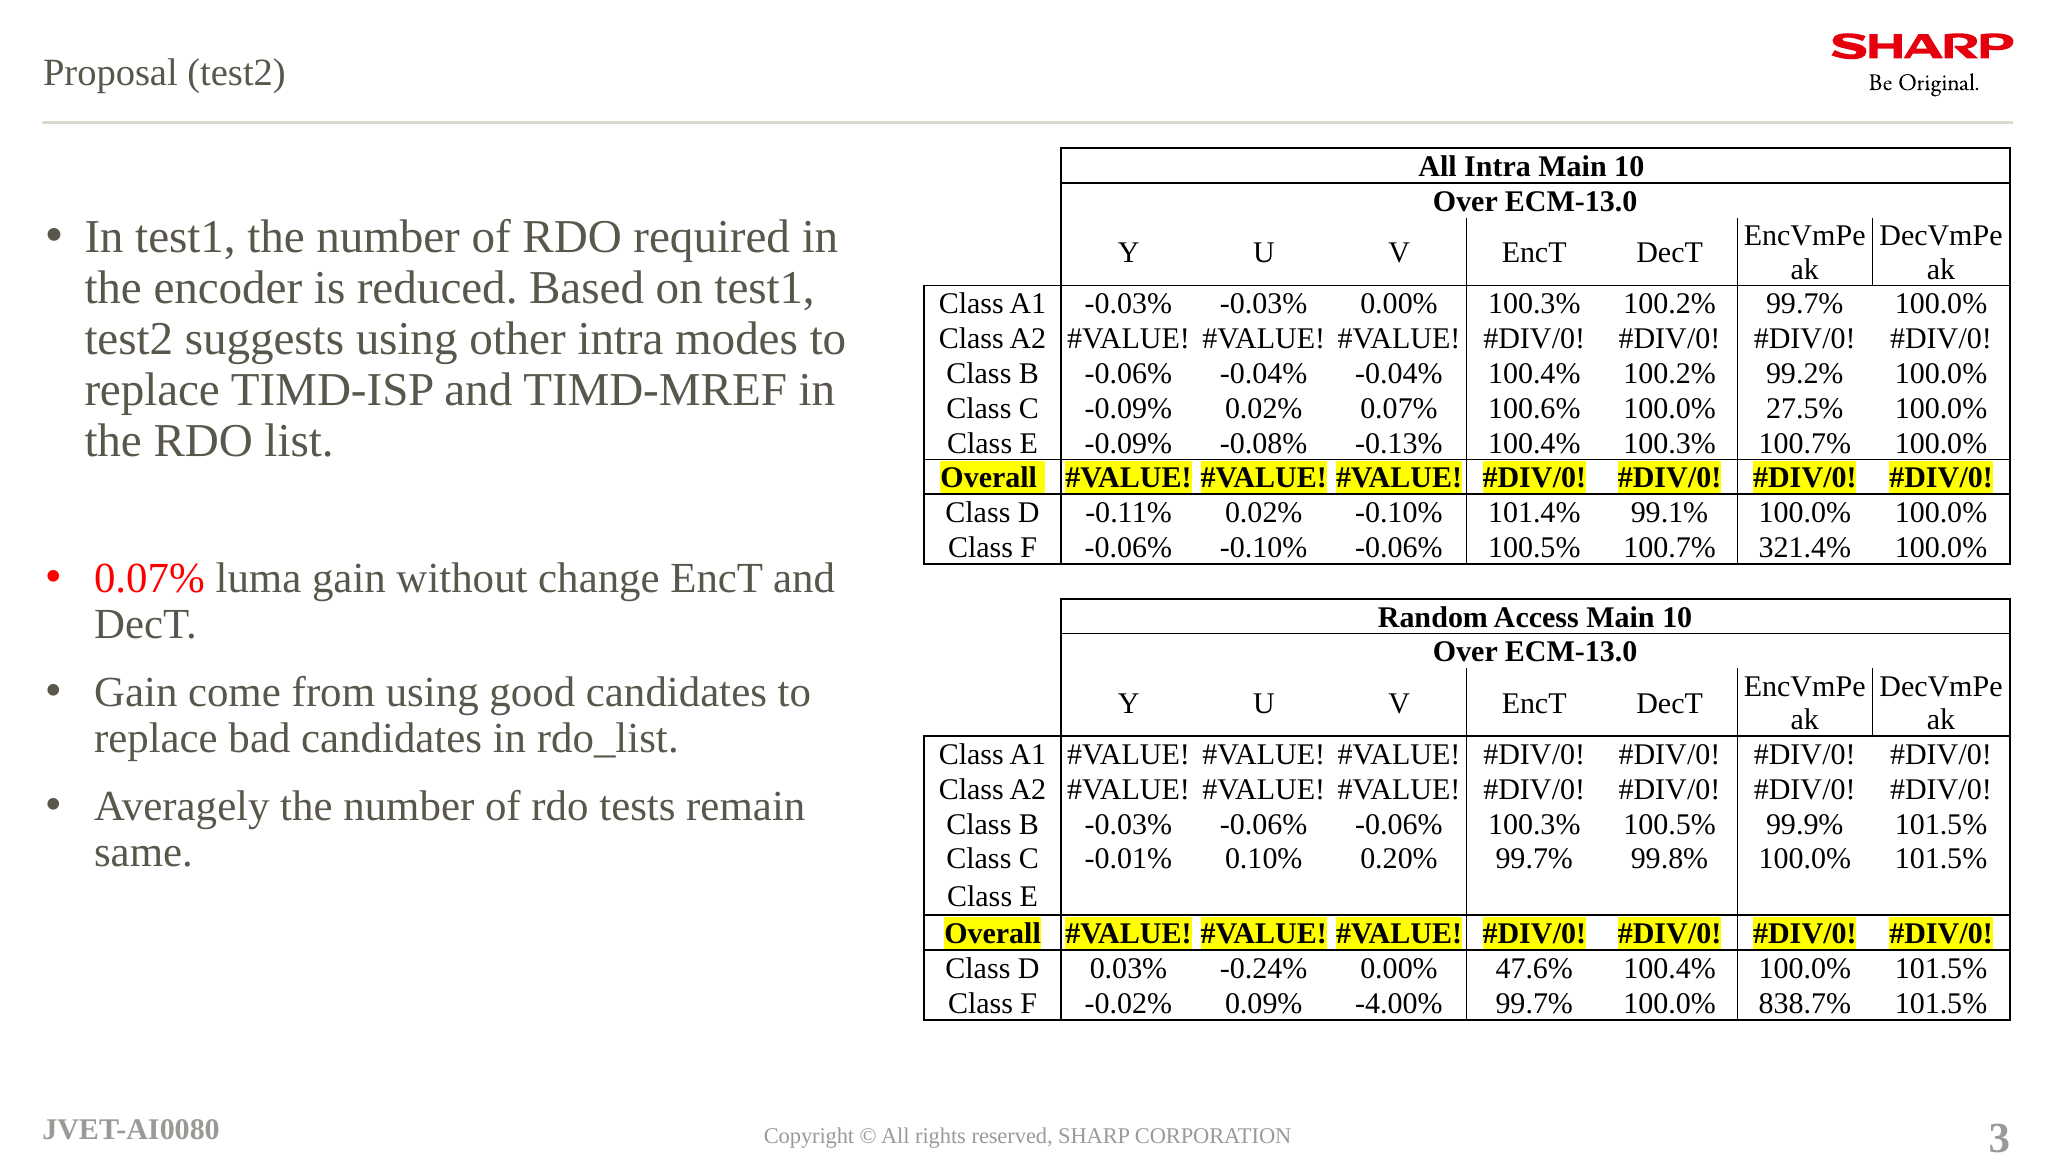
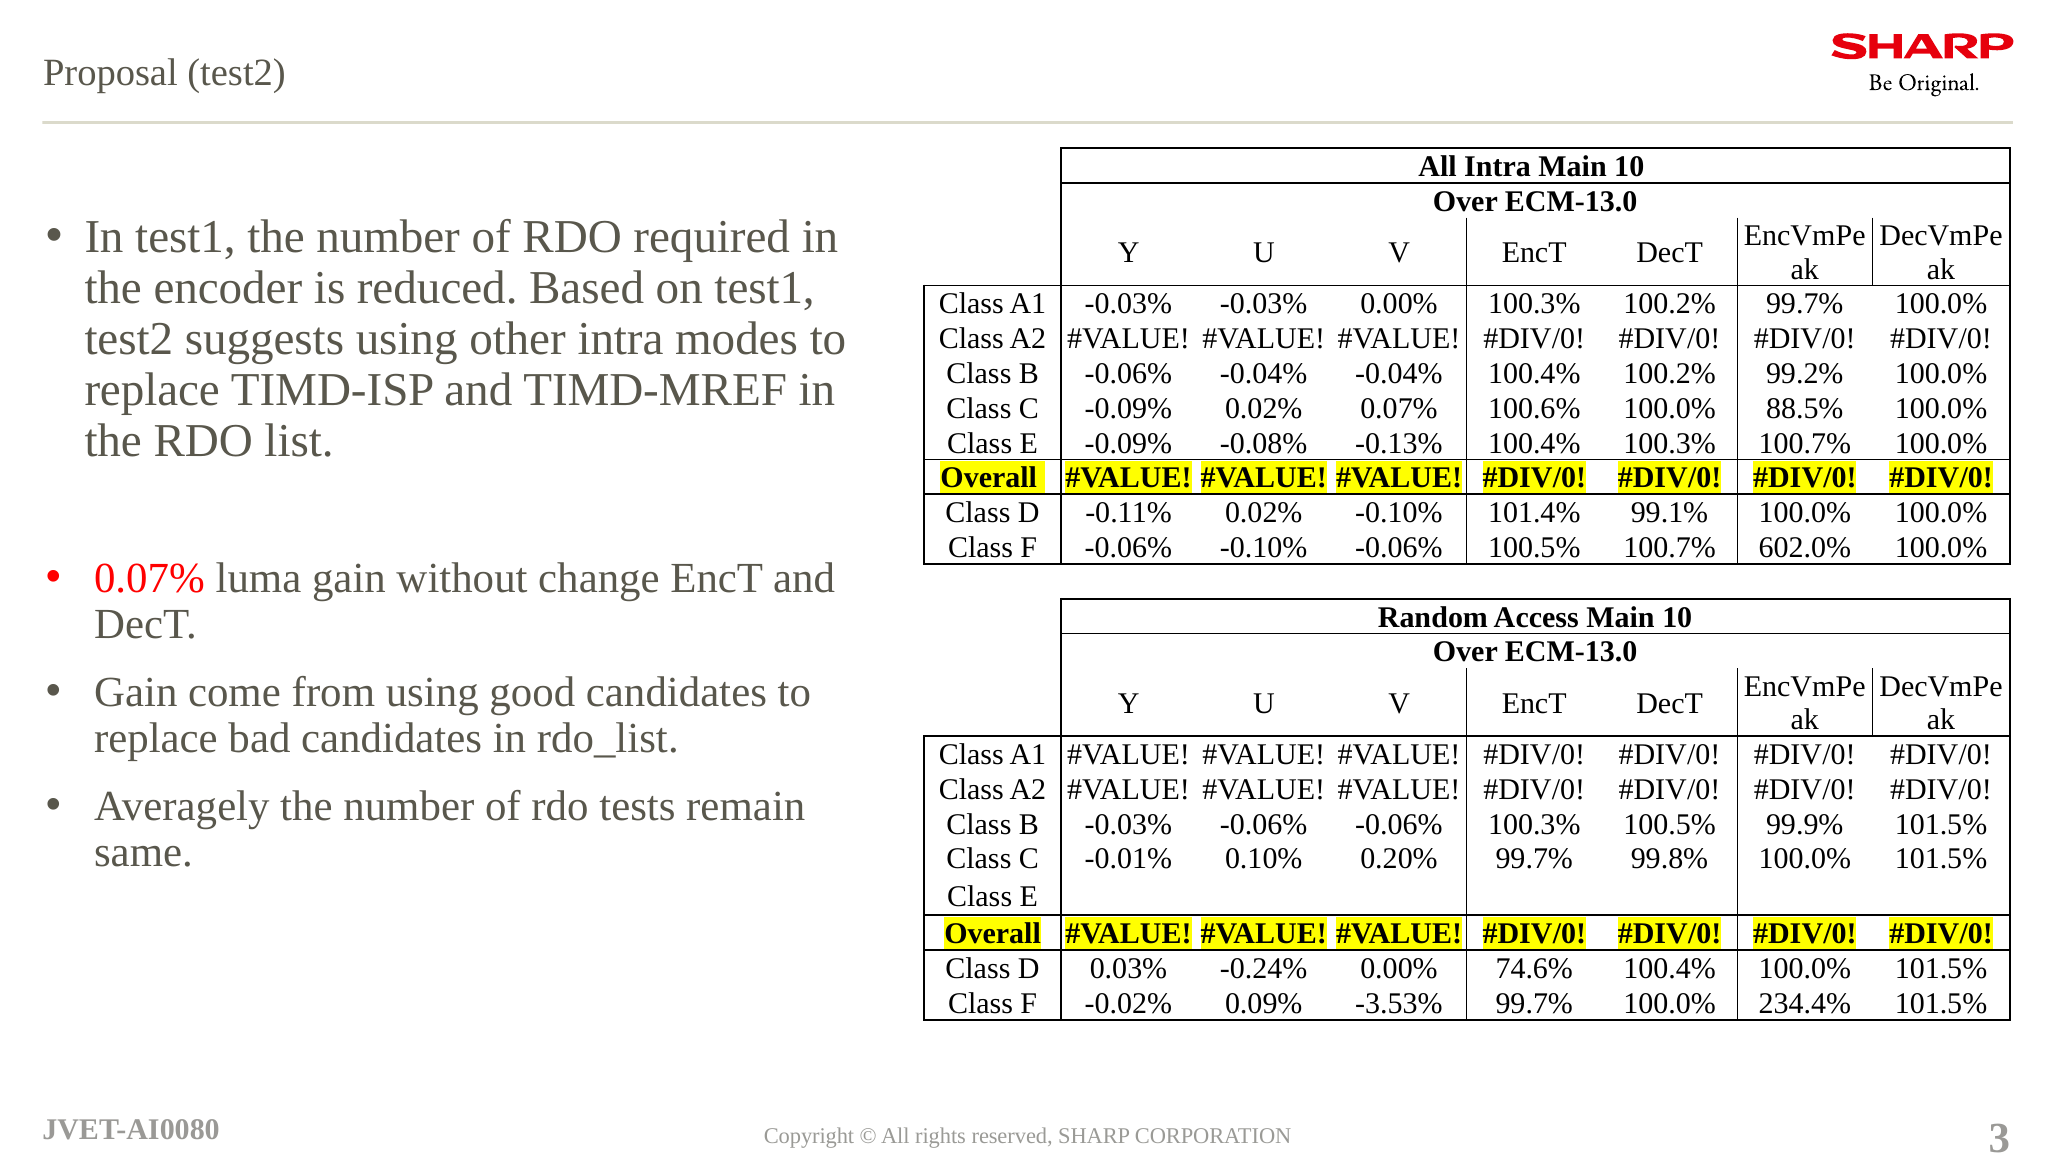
27.5%: 27.5% -> 88.5%
321.4%: 321.4% -> 602.0%
47.6%: 47.6% -> 74.6%
-4.00%: -4.00% -> -3.53%
838.7%: 838.7% -> 234.4%
